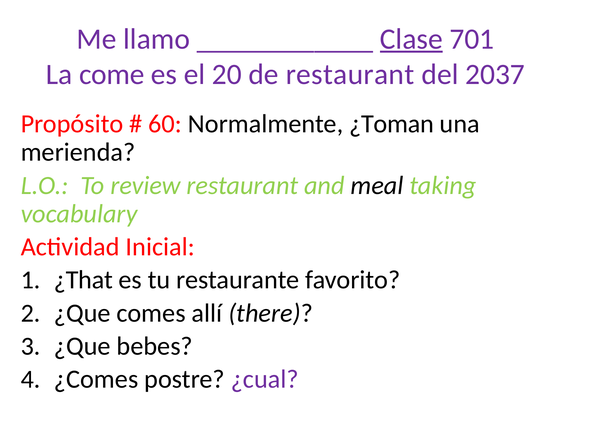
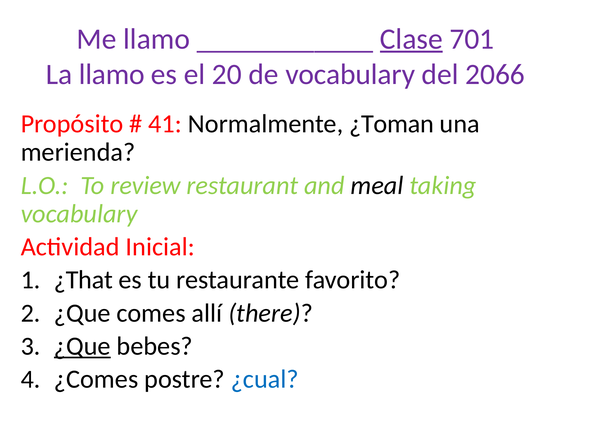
La come: come -> llamo
de restaurant: restaurant -> vocabulary
2037: 2037 -> 2066
60: 60 -> 41
¿Que at (82, 346) underline: none -> present
¿cual colour: purple -> blue
